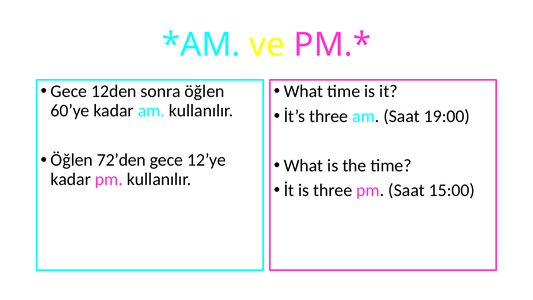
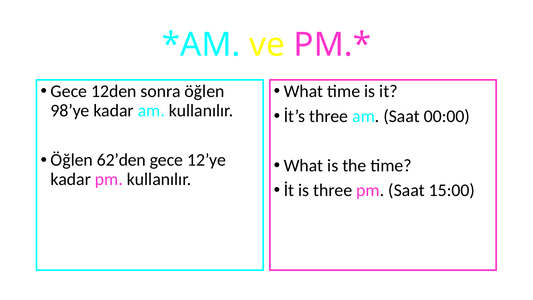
60’ye: 60’ye -> 98’ye
19:00: 19:00 -> 00:00
72’den: 72’den -> 62’den
